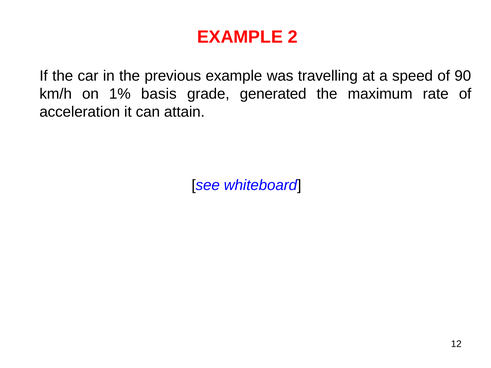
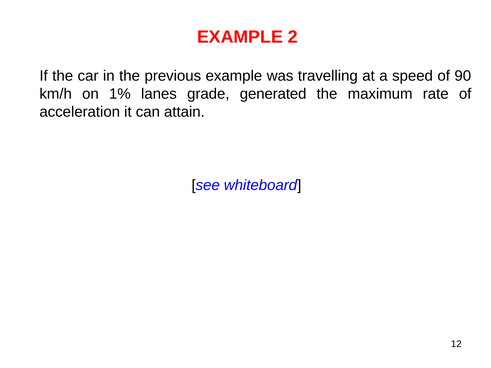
basis: basis -> lanes
